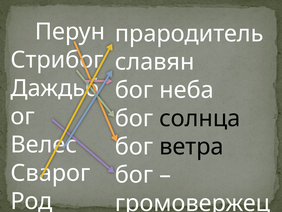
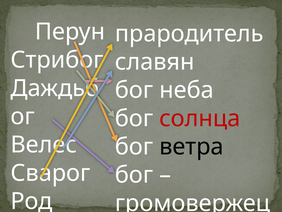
солнца colour: black -> red
